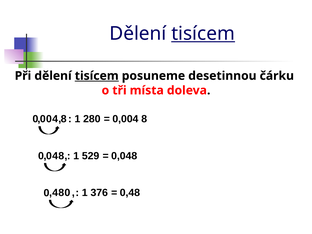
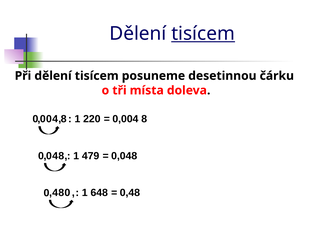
tisícem at (97, 76) underline: present -> none
280: 280 -> 220
529: 529 -> 479
376: 376 -> 648
